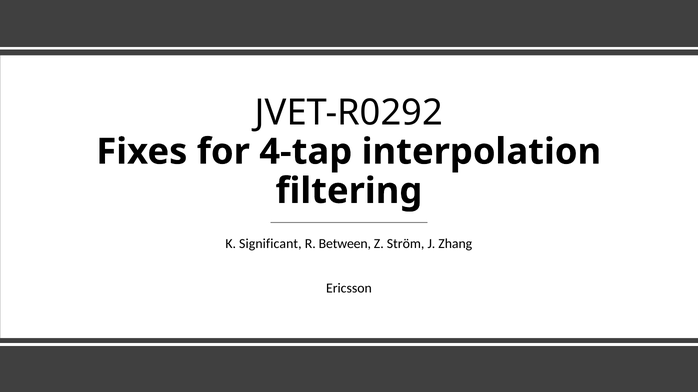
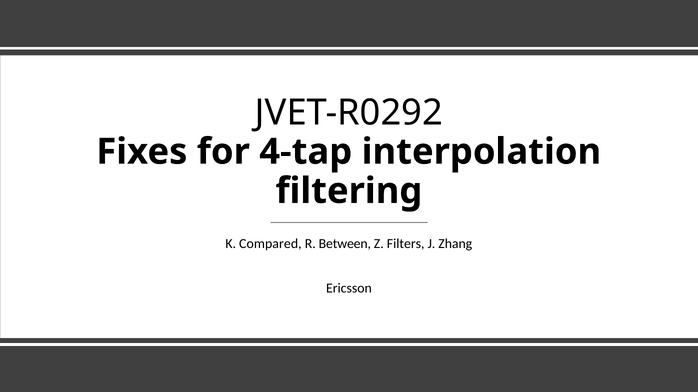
Significant: Significant -> Compared
Ström: Ström -> Filters
